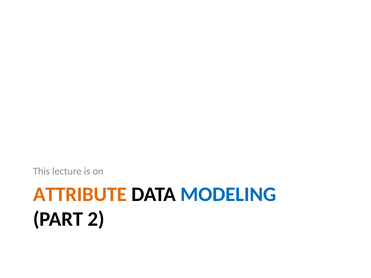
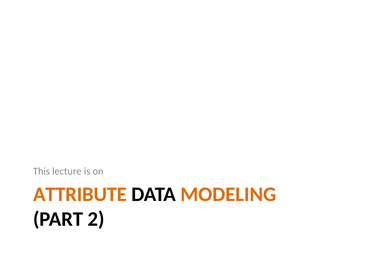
MODELING colour: blue -> orange
